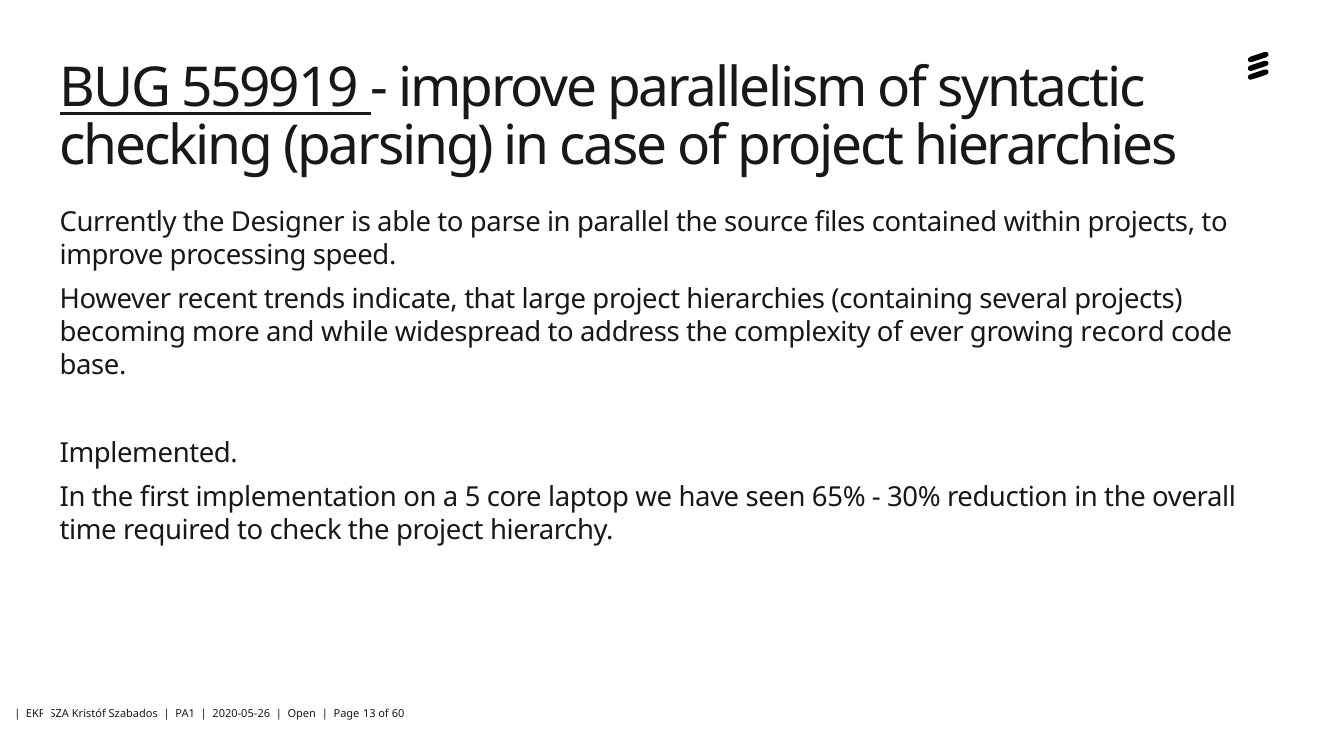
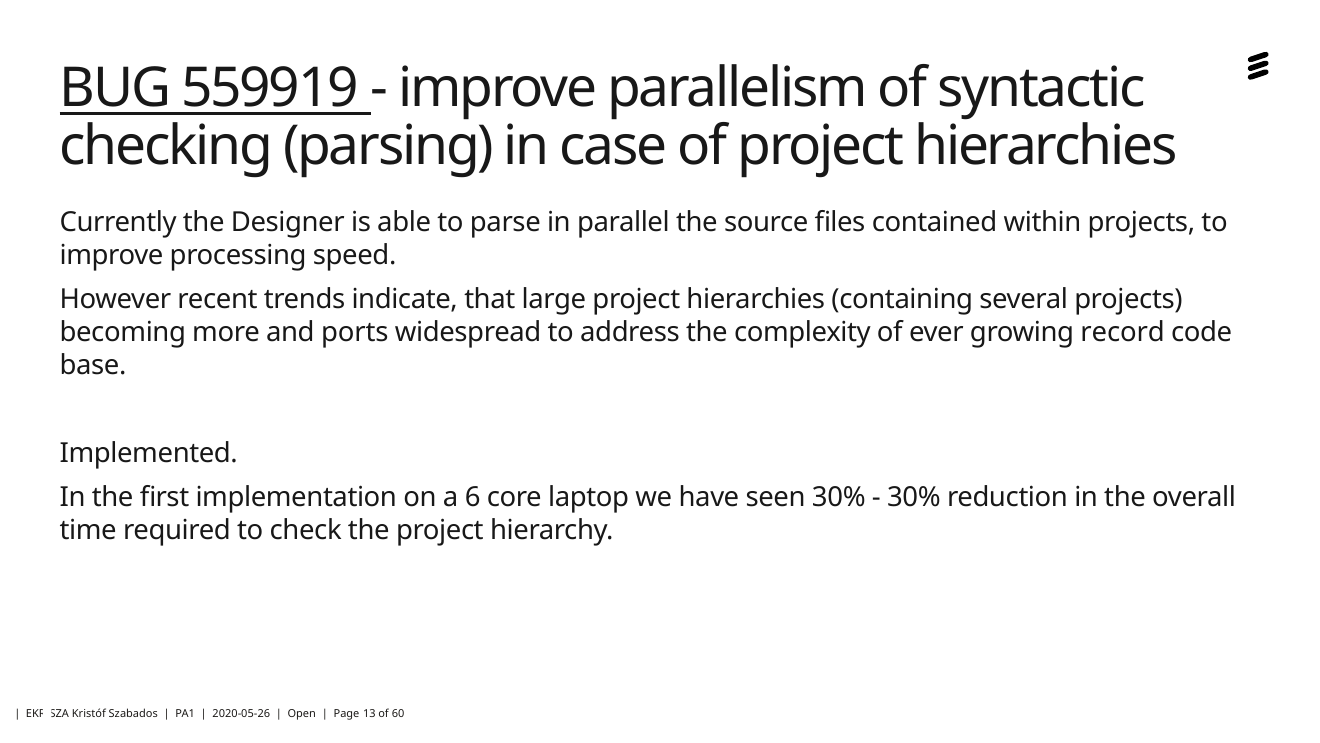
while: while -> ports
5: 5 -> 6
seen 65%: 65% -> 30%
